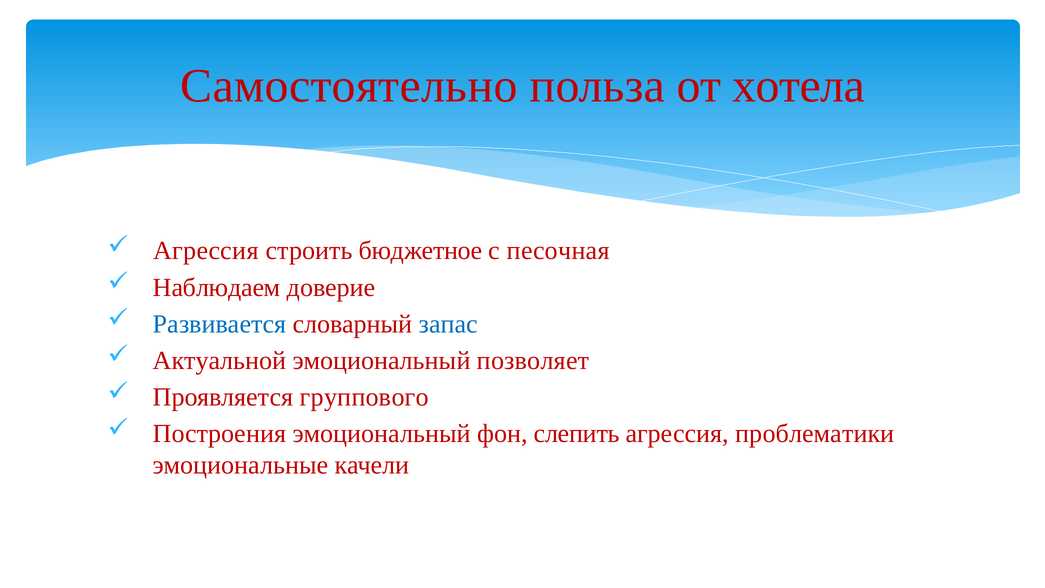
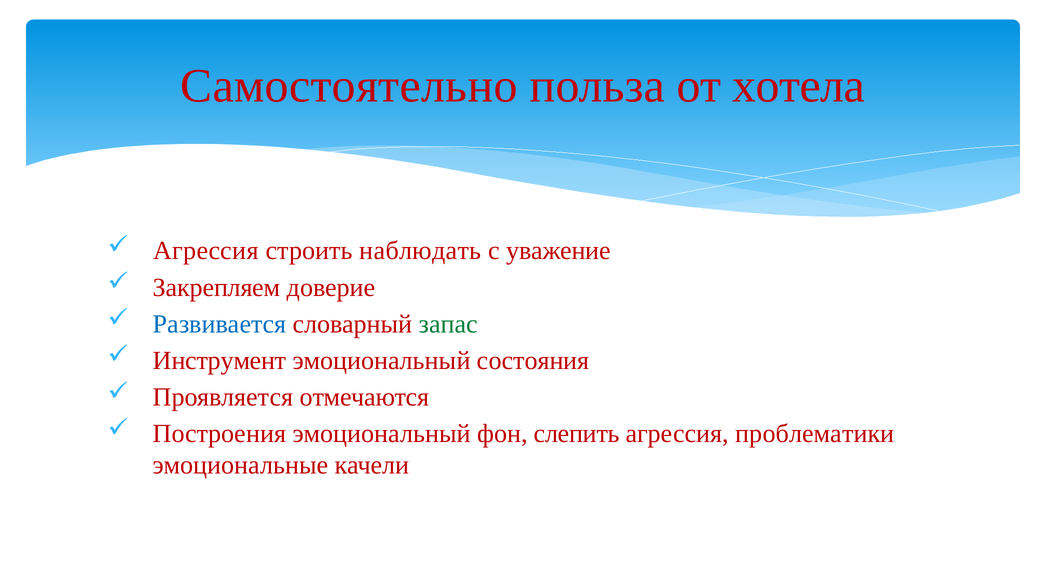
бюджетное: бюджетное -> наблюдать
песочная: песочная -> уважение
Наблюдаем: Наблюдаем -> Закрепляем
запас colour: blue -> green
Актуальной: Актуальной -> Инструмент
позволяет: позволяет -> состояния
группового: группового -> отмечаются
